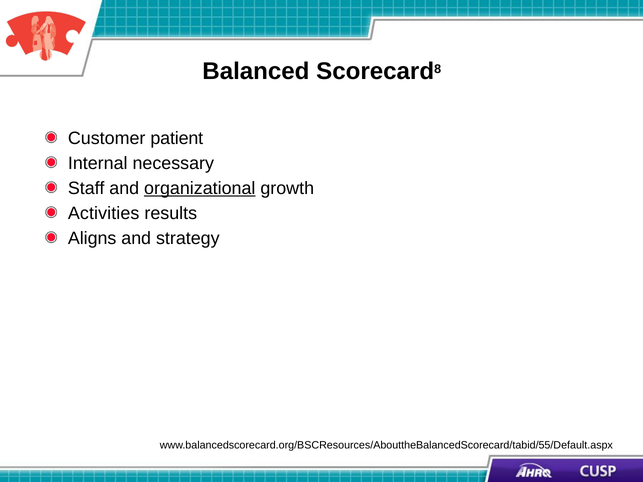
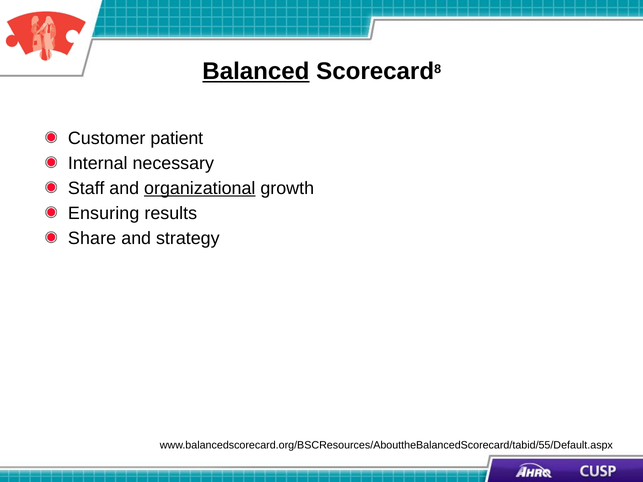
Balanced underline: none -> present
Activities: Activities -> Ensuring
Aligns: Aligns -> Share
